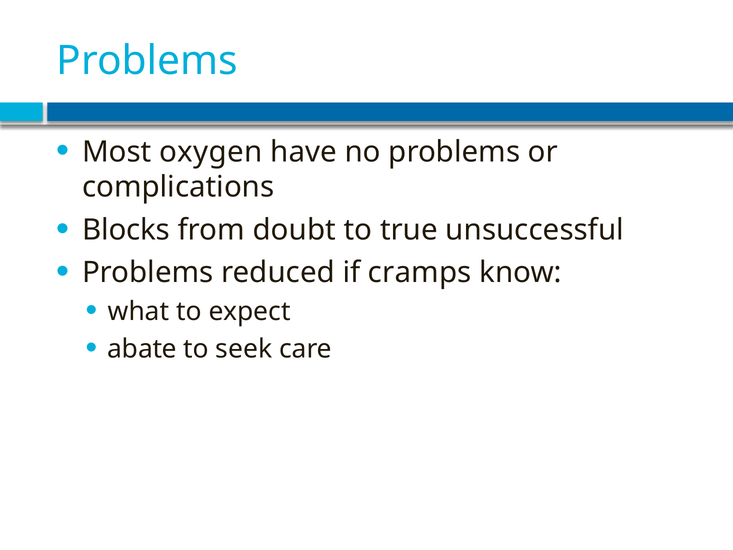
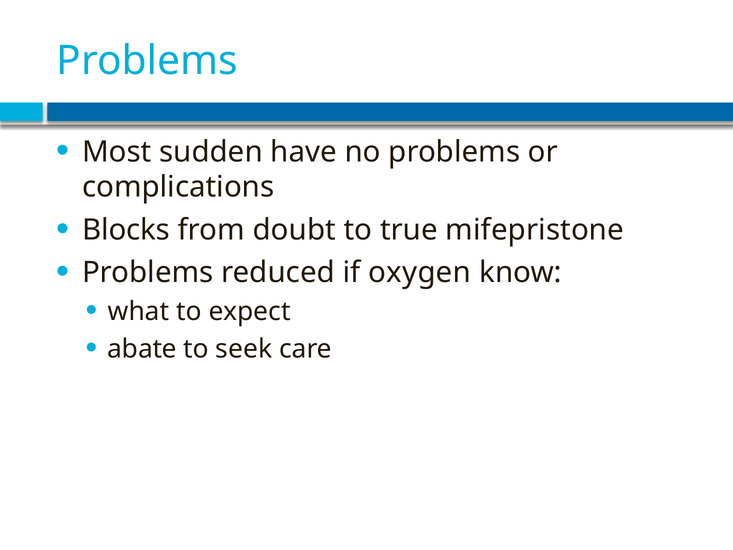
oxygen: oxygen -> sudden
unsuccessful: unsuccessful -> mifepristone
cramps: cramps -> oxygen
